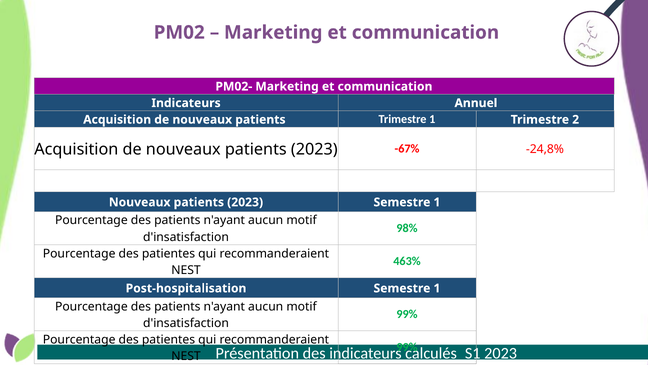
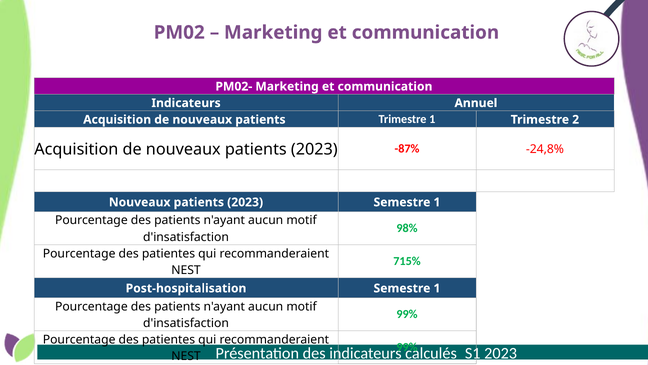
-67%: -67% -> -87%
463%: 463% -> 715%
